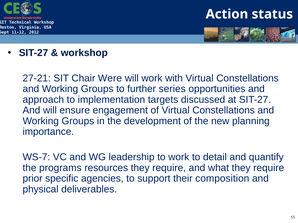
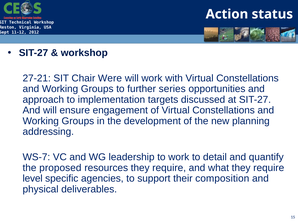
importance: importance -> addressing
programs: programs -> proposed
prior: prior -> level
